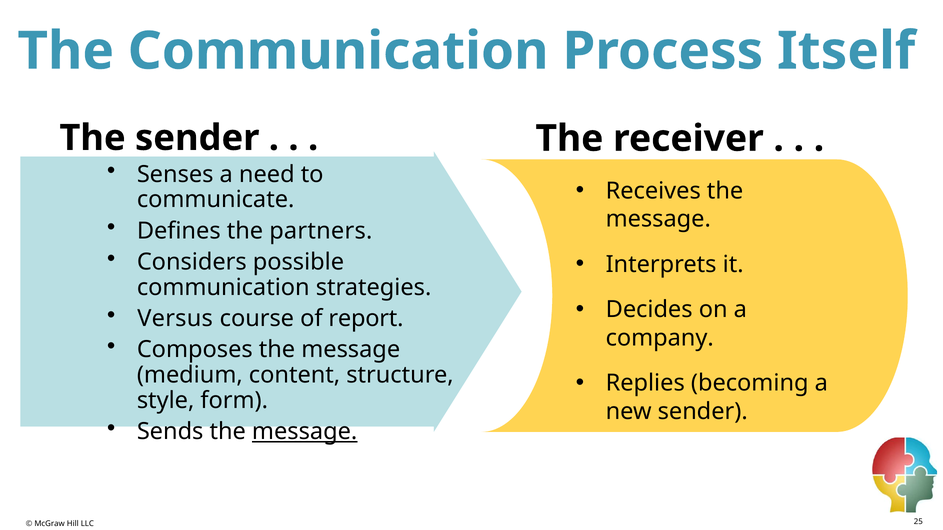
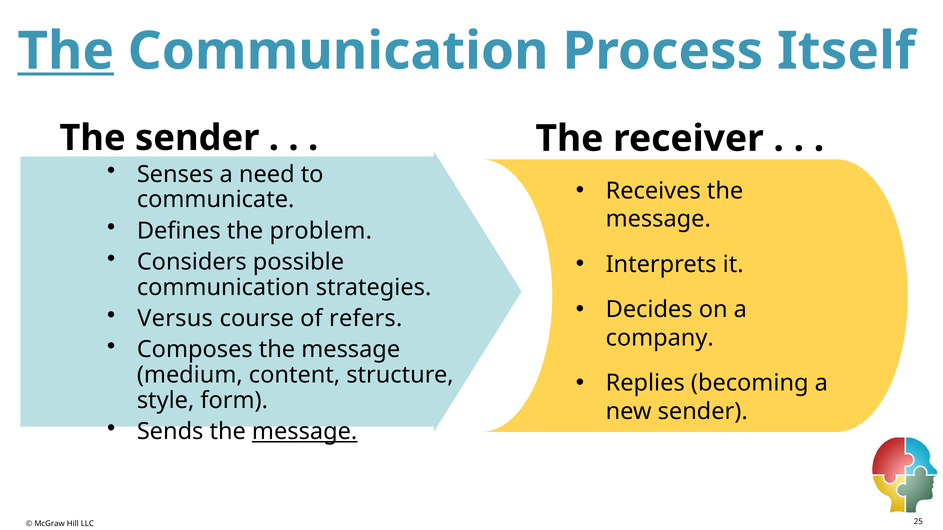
The at (66, 51) underline: none -> present
partners: partners -> problem
report: report -> refers
